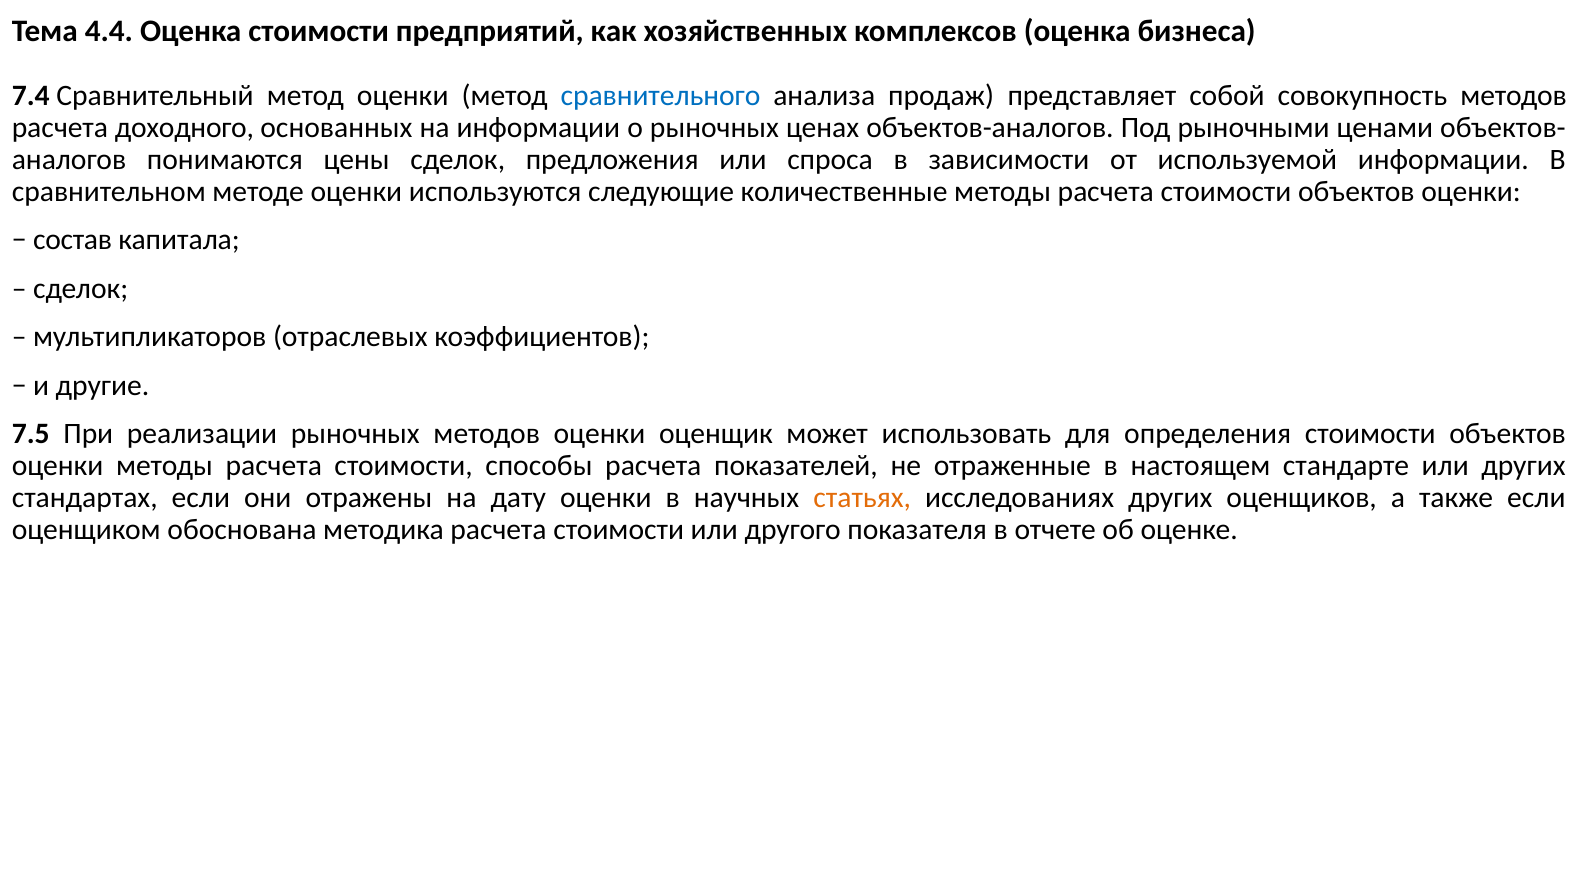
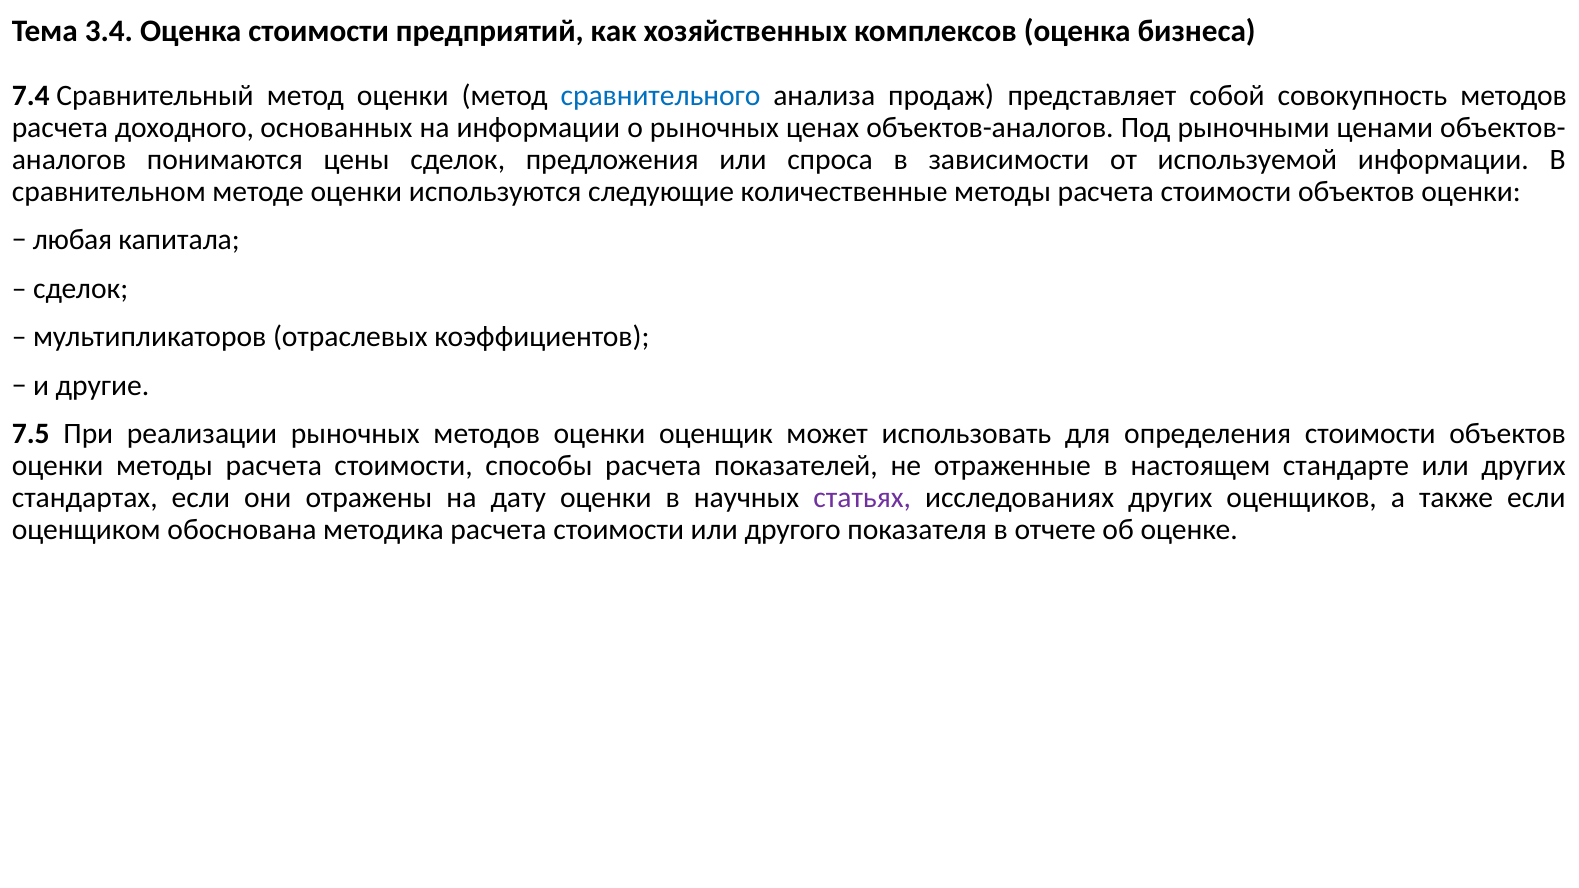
4.4: 4.4 -> 3.4
состав: состав -> любая
статьях colour: orange -> purple
